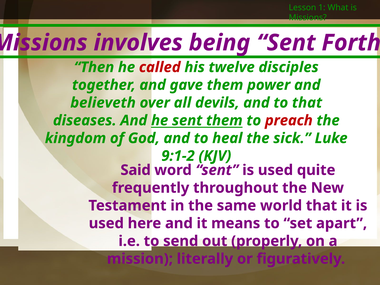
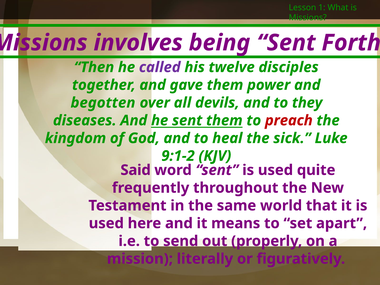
called colour: red -> purple
believeth: believeth -> begotten
to that: that -> they
